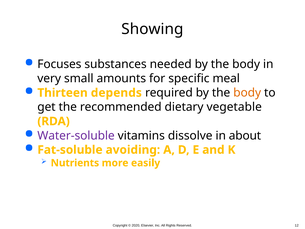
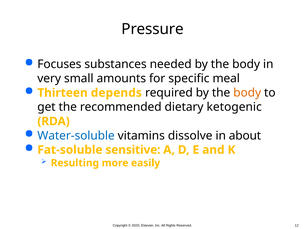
Showing: Showing -> Pressure
vegetable: vegetable -> ketogenic
Water-soluble colour: purple -> blue
avoiding: avoiding -> sensitive
Nutrients: Nutrients -> Resulting
